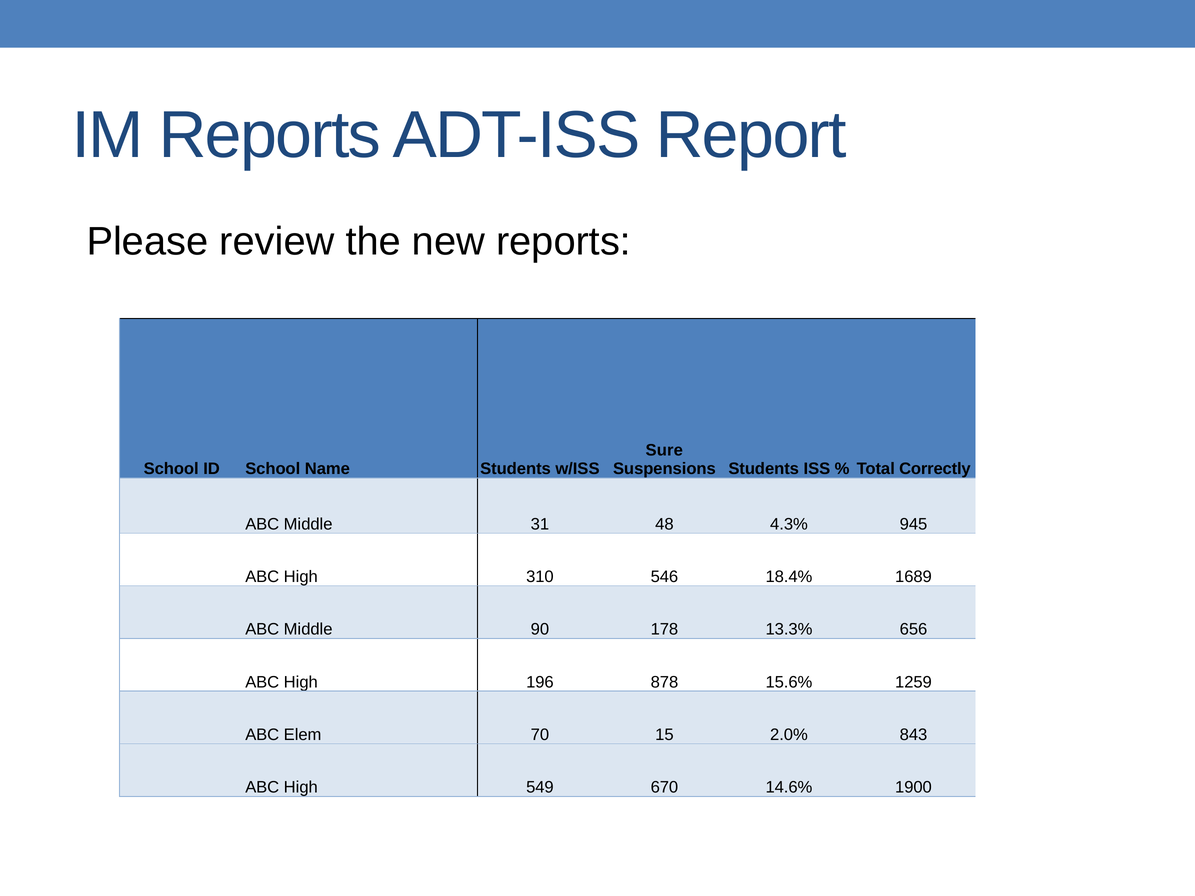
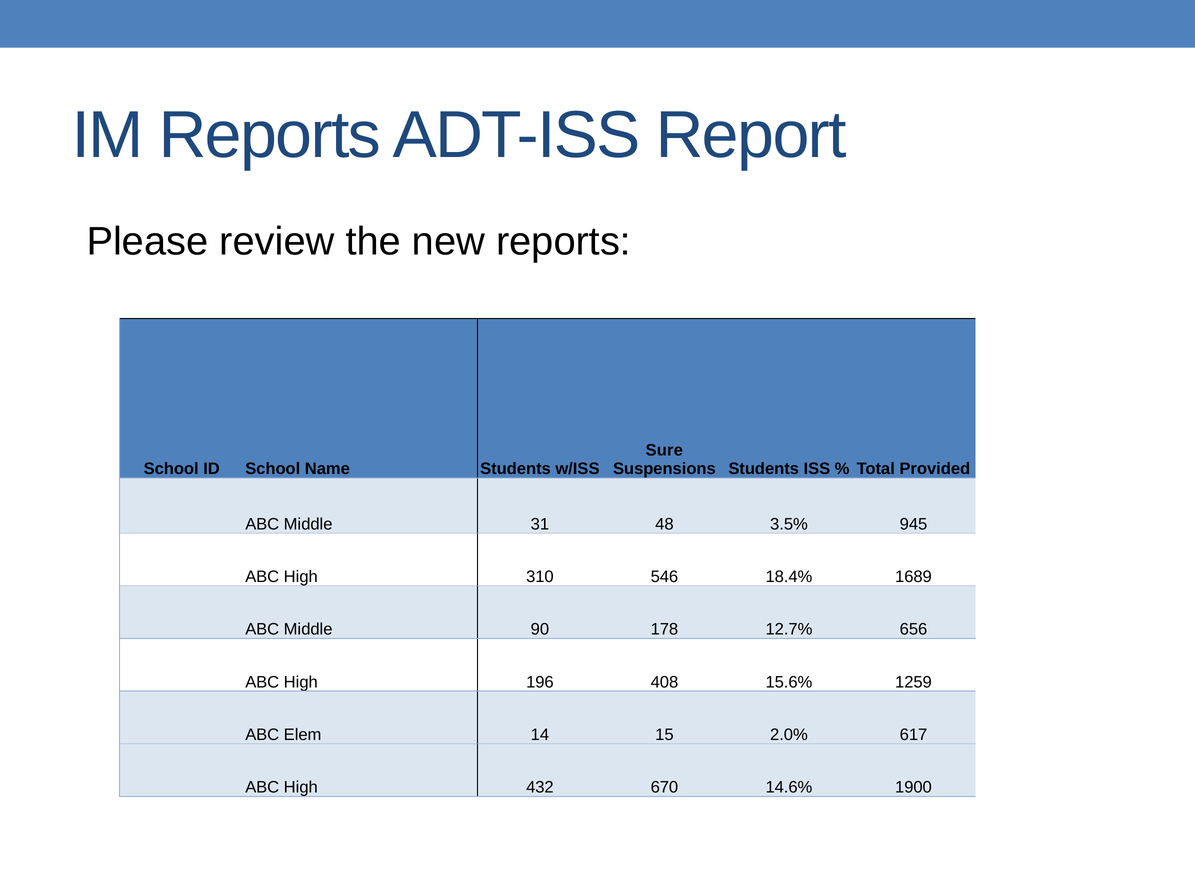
Correctly: Correctly -> Provided
4.3%: 4.3% -> 3.5%
13.3%: 13.3% -> 12.7%
878: 878 -> 408
70: 70 -> 14
843: 843 -> 617
549: 549 -> 432
